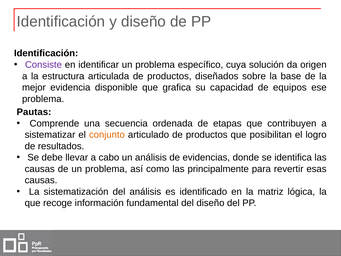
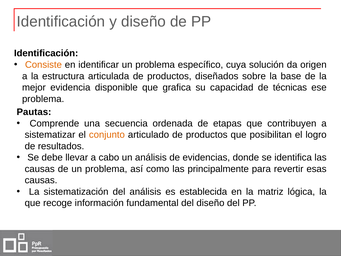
Consiste colour: purple -> orange
equipos: equipos -> técnicas
identificado: identificado -> establecida
